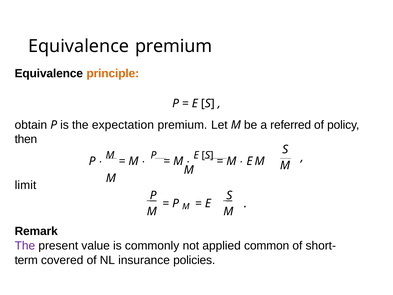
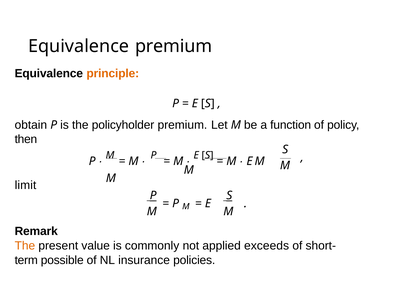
expectation: expectation -> policyholder
referred: referred -> function
The at (25, 246) colour: purple -> orange
common: common -> exceeds
covered: covered -> possible
